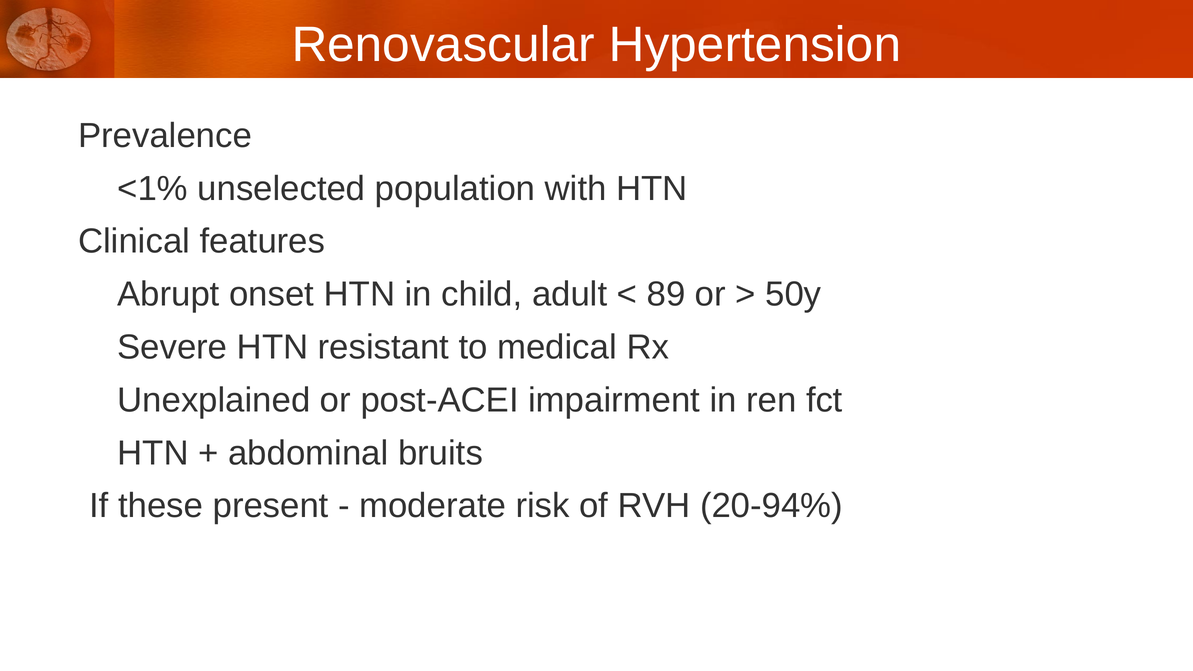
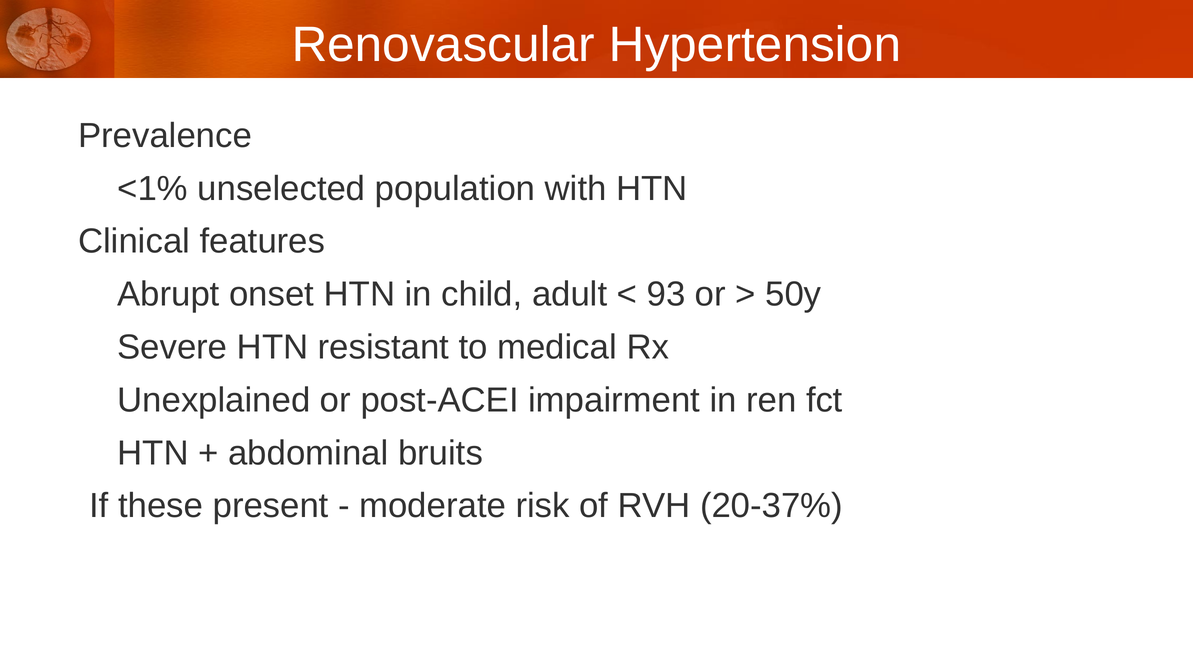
89: 89 -> 93
20-94%: 20-94% -> 20-37%
